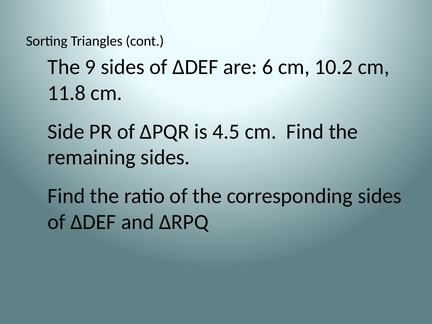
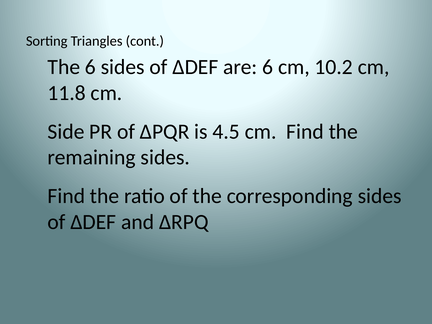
The 9: 9 -> 6
